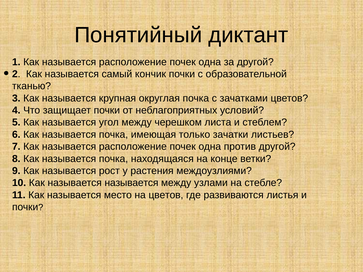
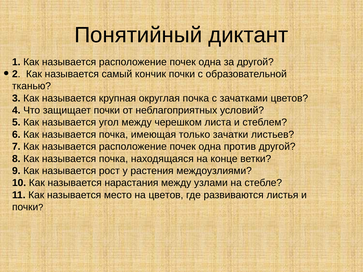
называется называется: называется -> нарастания
